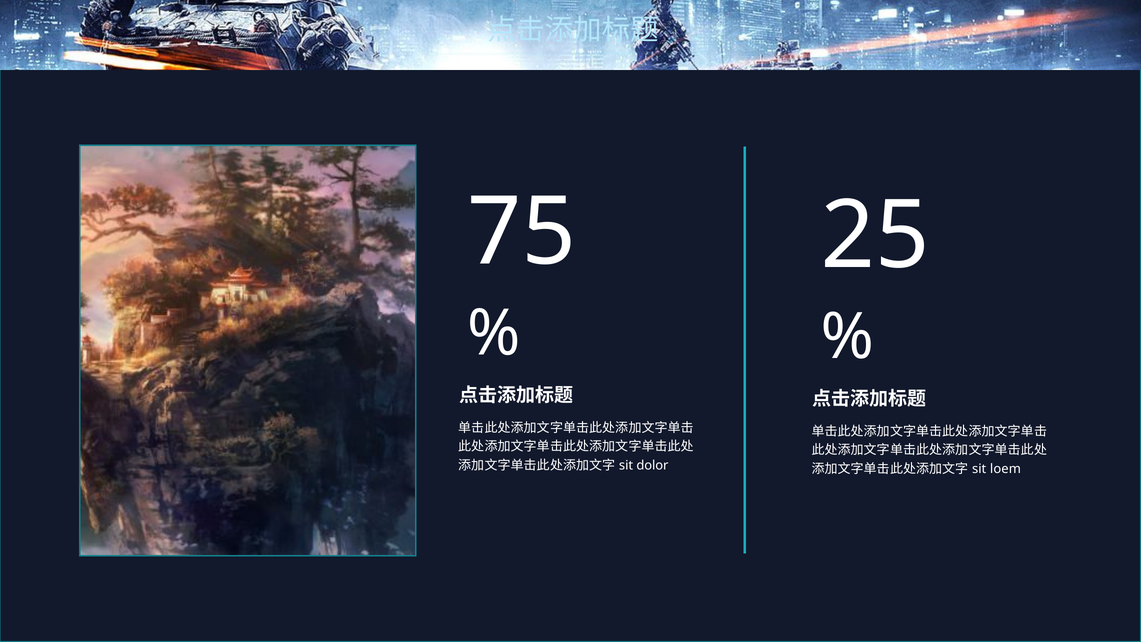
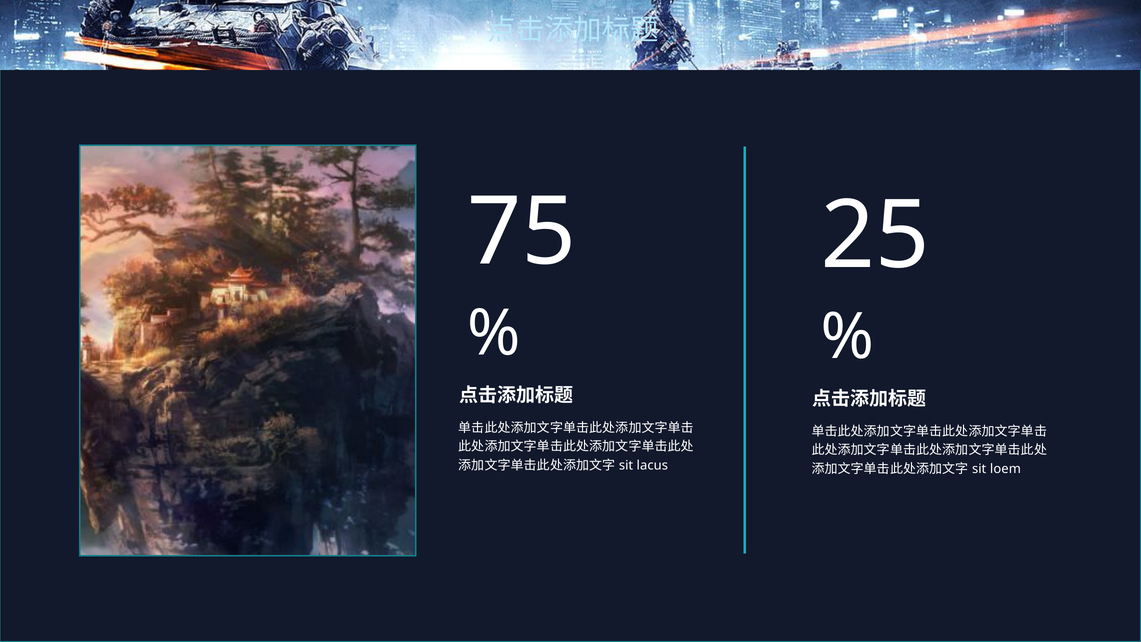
dolor: dolor -> lacus
